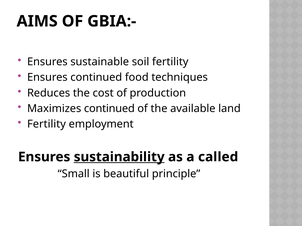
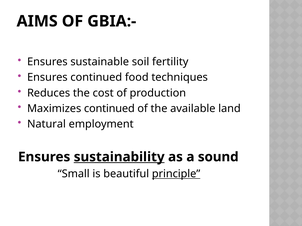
Fertility at (46, 124): Fertility -> Natural
called: called -> sound
principle underline: none -> present
